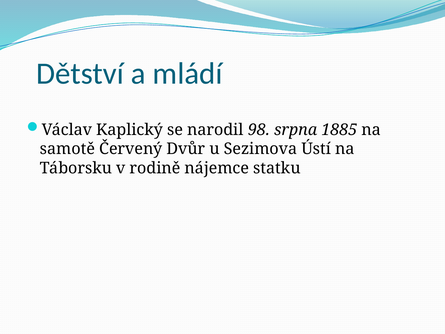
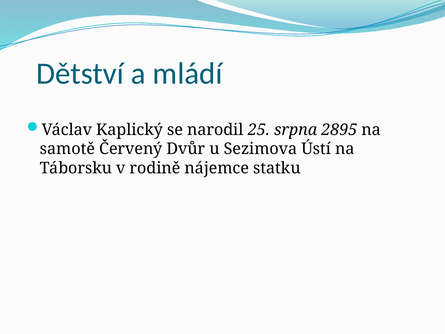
98: 98 -> 25
1885: 1885 -> 2895
